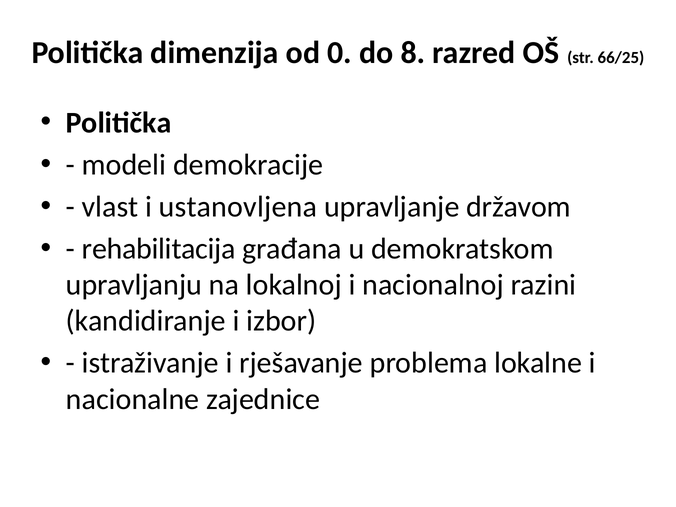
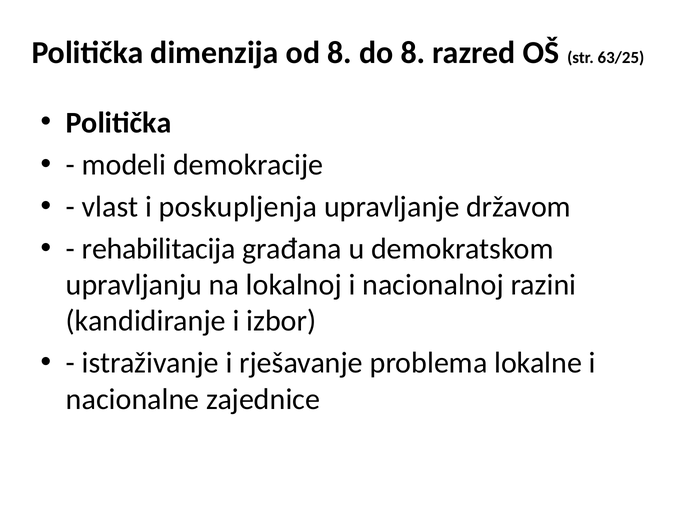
od 0: 0 -> 8
66/25: 66/25 -> 63/25
ustanovljena: ustanovljena -> poskupljenja
